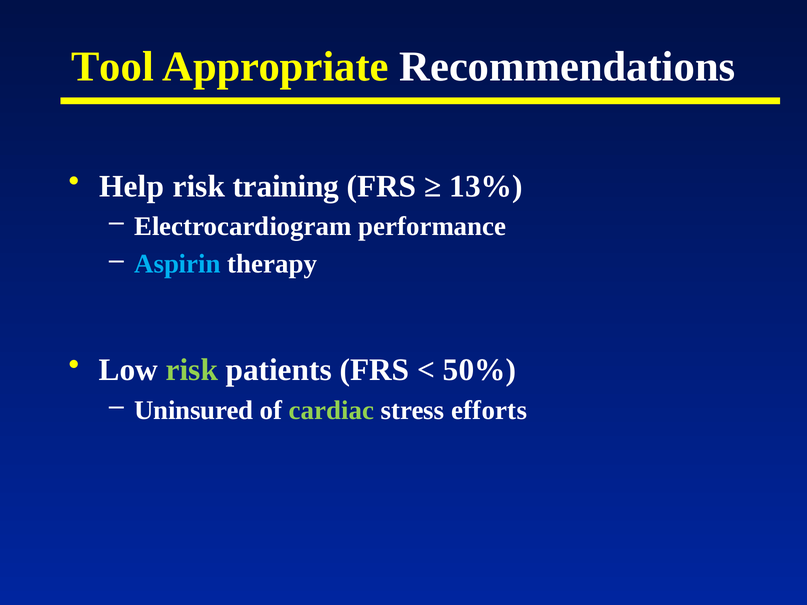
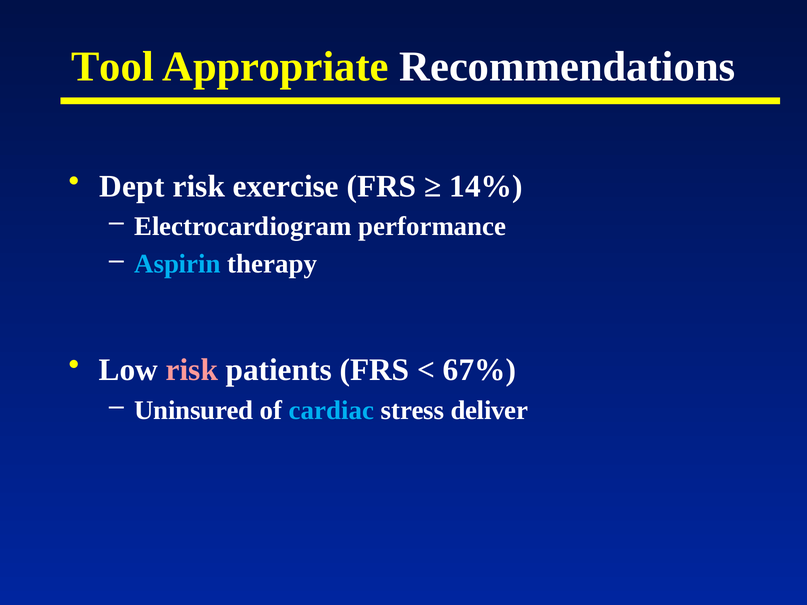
Help: Help -> Dept
training: training -> exercise
13%: 13% -> 14%
risk at (192, 370) colour: light green -> pink
50%: 50% -> 67%
cardiac colour: light green -> light blue
efforts: efforts -> deliver
